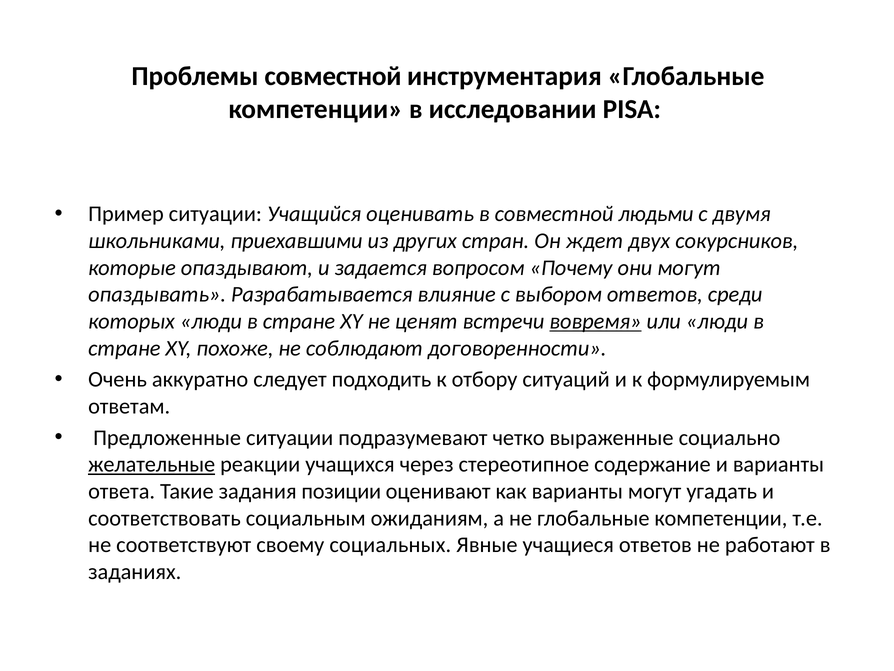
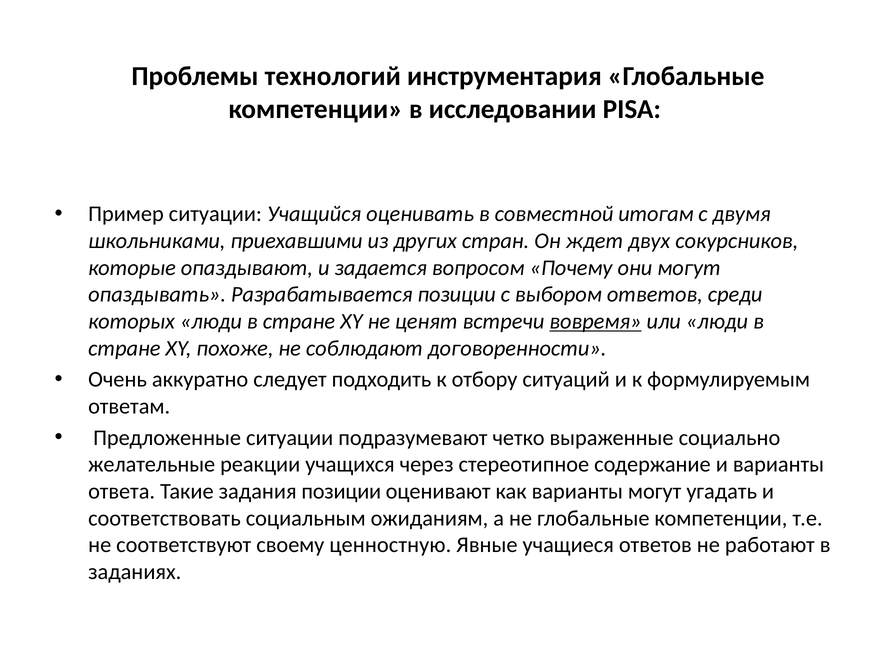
Проблемы совместной: совместной -> технологий
людьми: людьми -> итогам
Разрабатывается влияние: влияние -> позиции
желательные underline: present -> none
социальных: социальных -> ценностную
